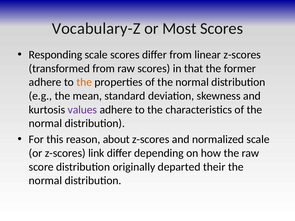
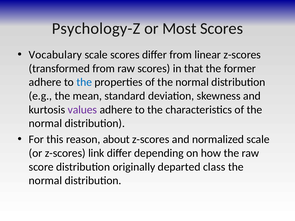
Vocabulary-Z: Vocabulary-Z -> Psychology-Z
Responding: Responding -> Vocabulary
the at (84, 82) colour: orange -> blue
their: their -> class
